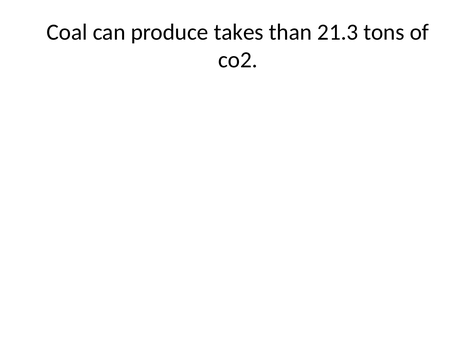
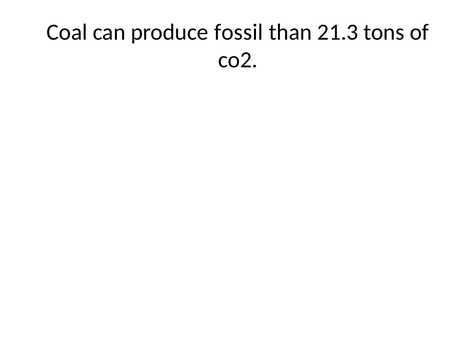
takes: takes -> fossil
